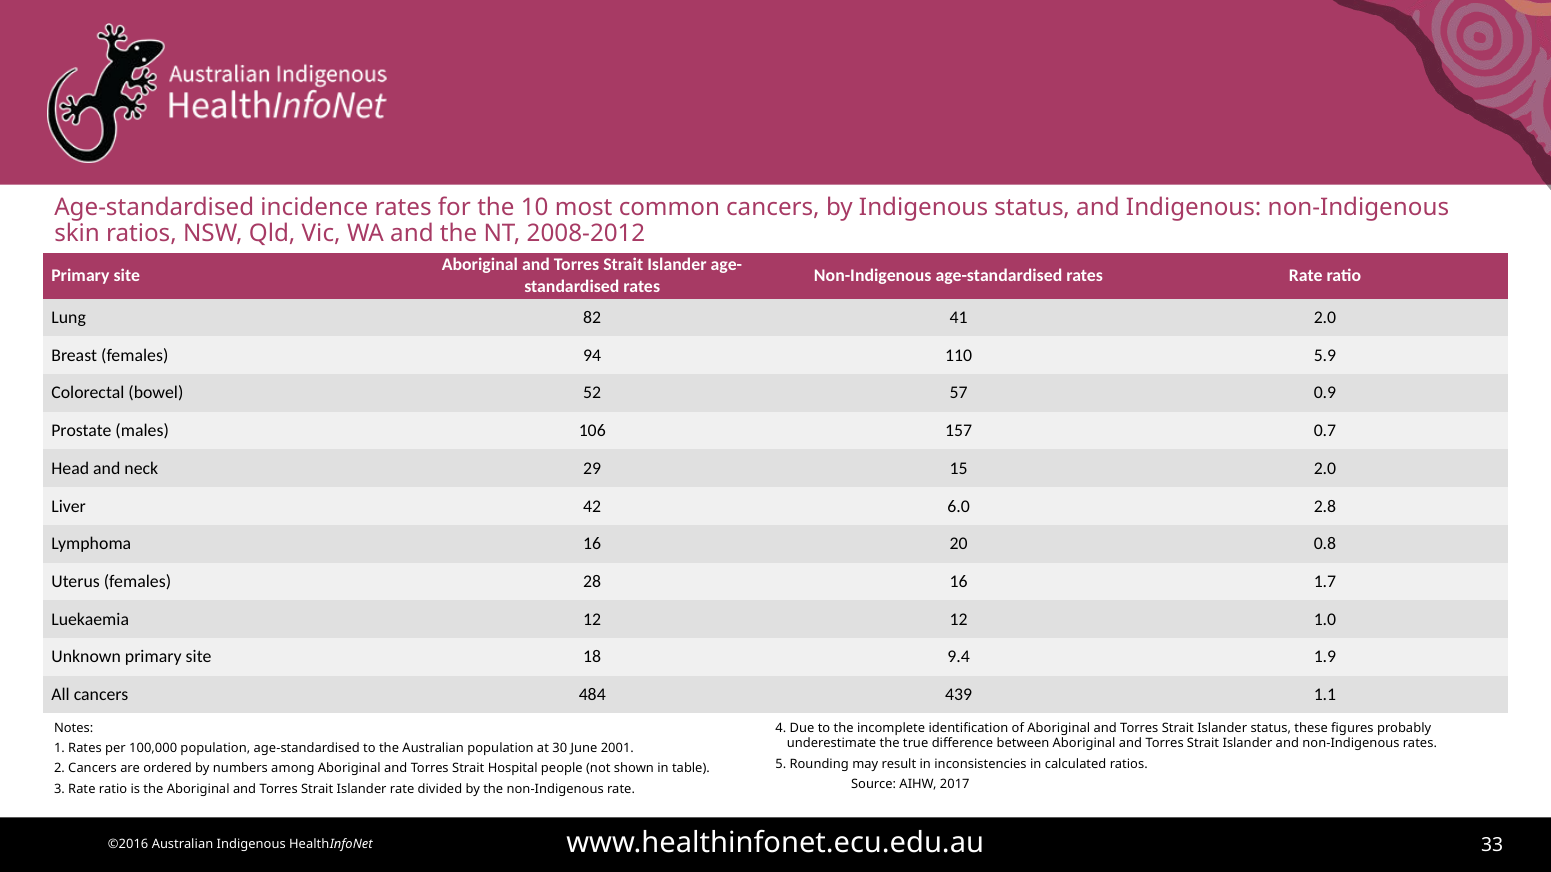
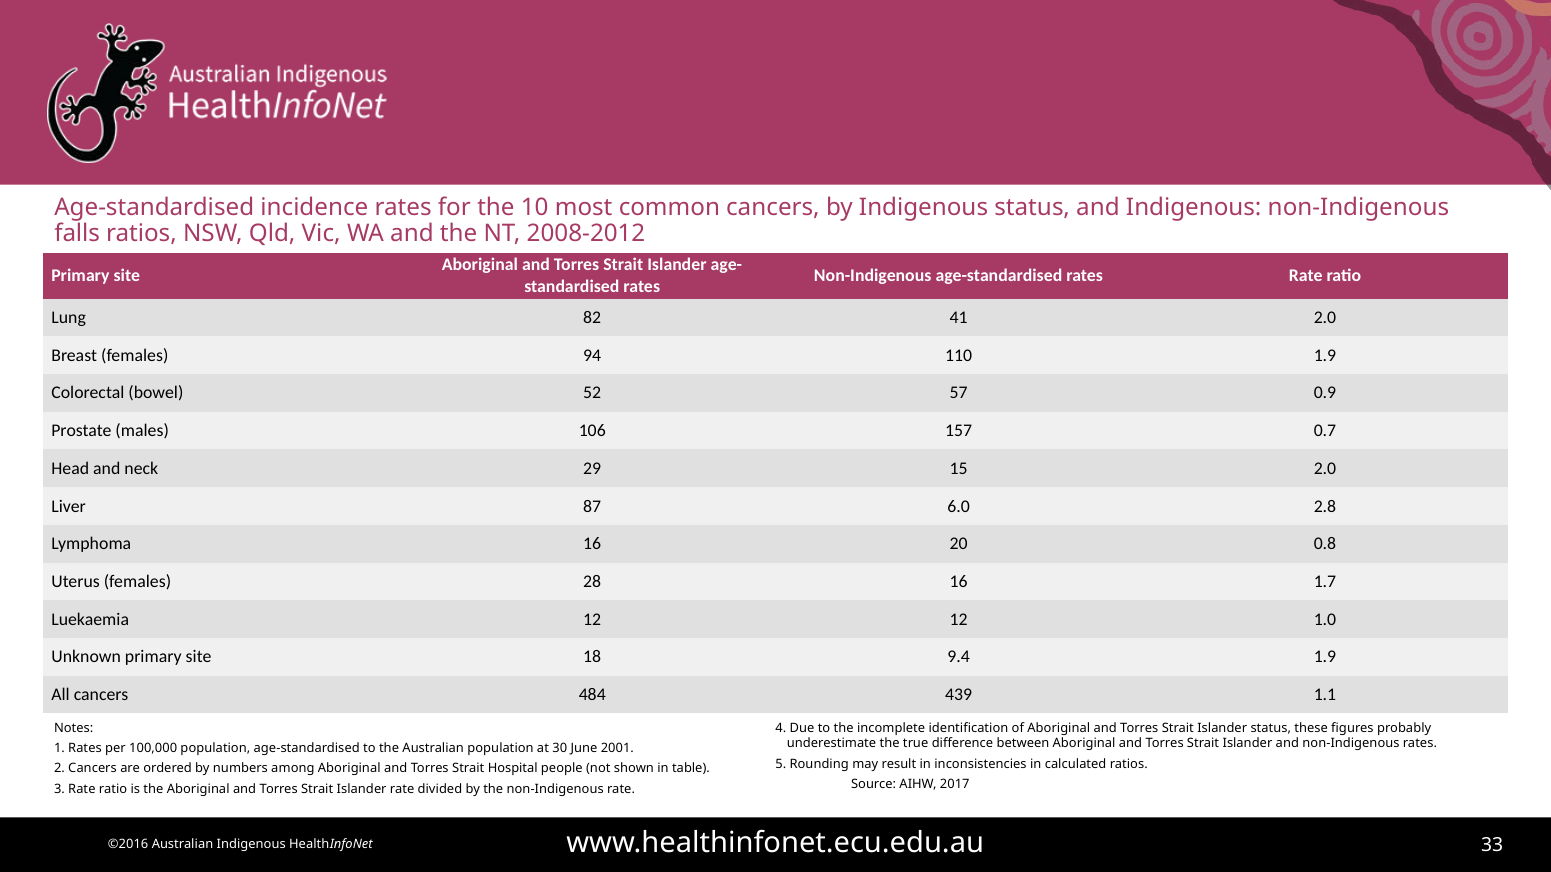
skin: skin -> falls
110 5.9: 5.9 -> 1.9
42: 42 -> 87
